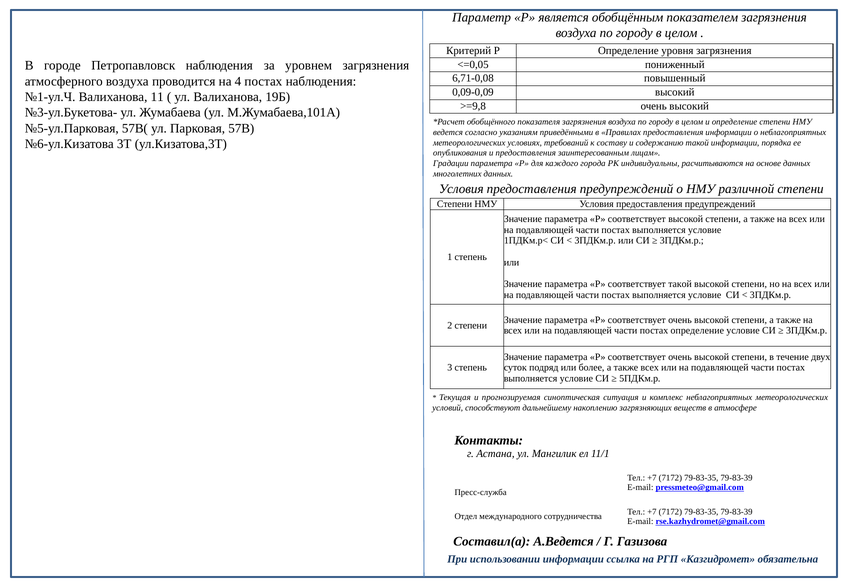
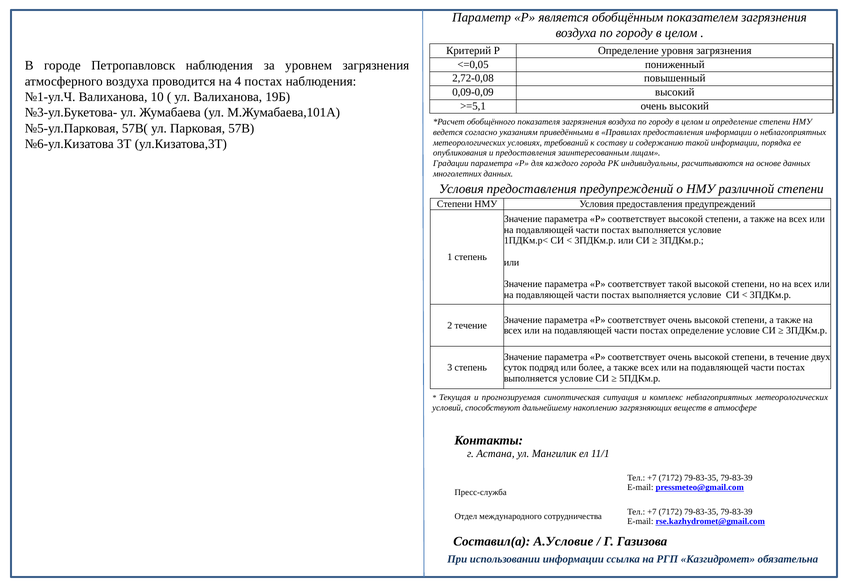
6,71-0,08: 6,71-0,08 -> 2,72-0,08
11: 11 -> 10
>=9,8: >=9,8 -> >=5,1
2 степени: степени -> течение
А.Ведется: А.Ведется -> А.Условие
